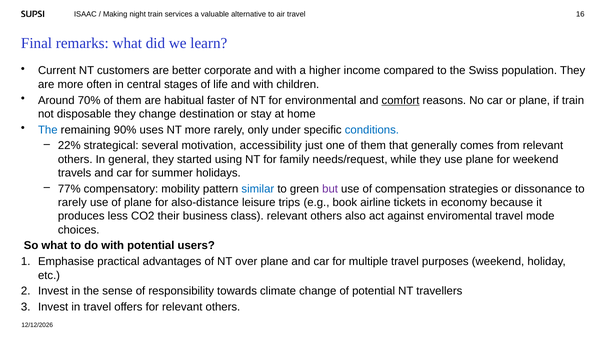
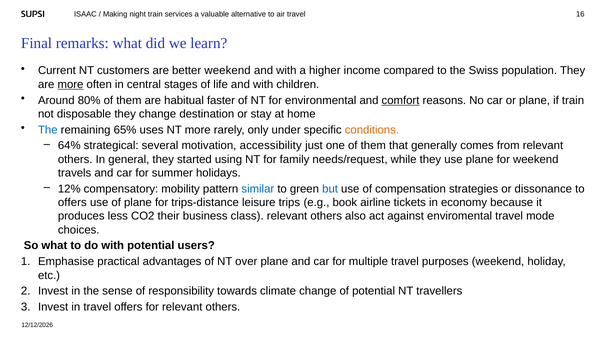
better corporate: corporate -> weekend
more at (70, 84) underline: none -> present
70%: 70% -> 80%
90%: 90% -> 65%
conditions colour: blue -> orange
22%: 22% -> 64%
77%: 77% -> 12%
but colour: purple -> blue
rarely at (72, 202): rarely -> offers
also-distance: also-distance -> trips-distance
